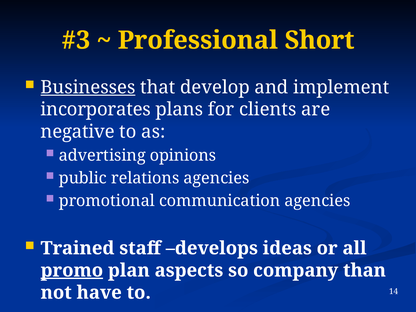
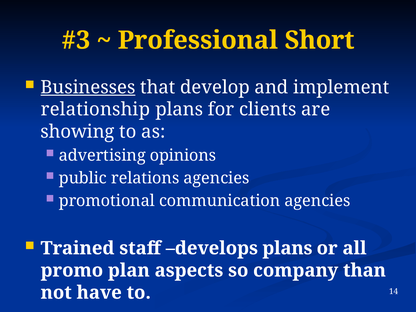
incorporates: incorporates -> relationship
negative: negative -> showing
develops ideas: ideas -> plans
promo underline: present -> none
